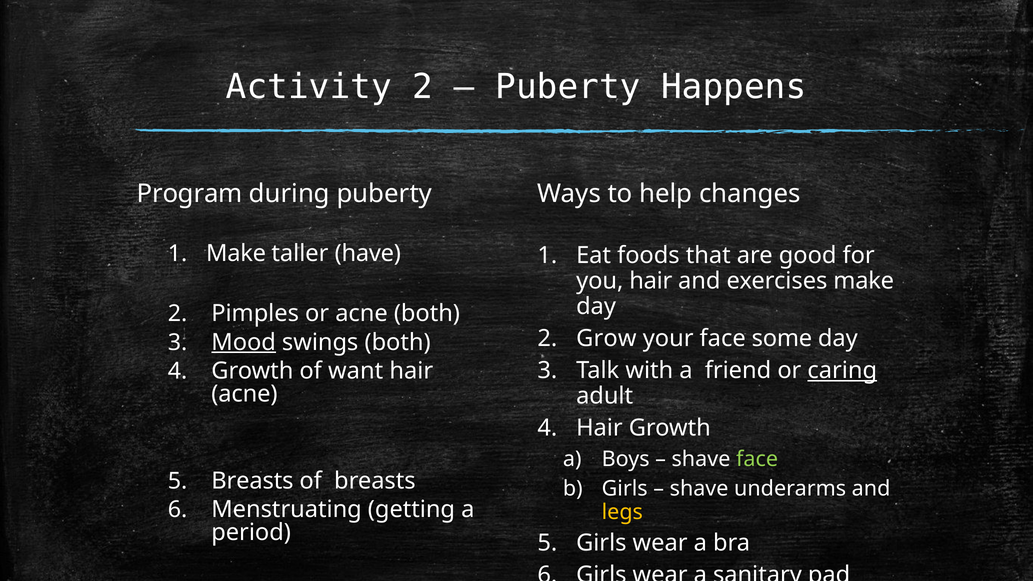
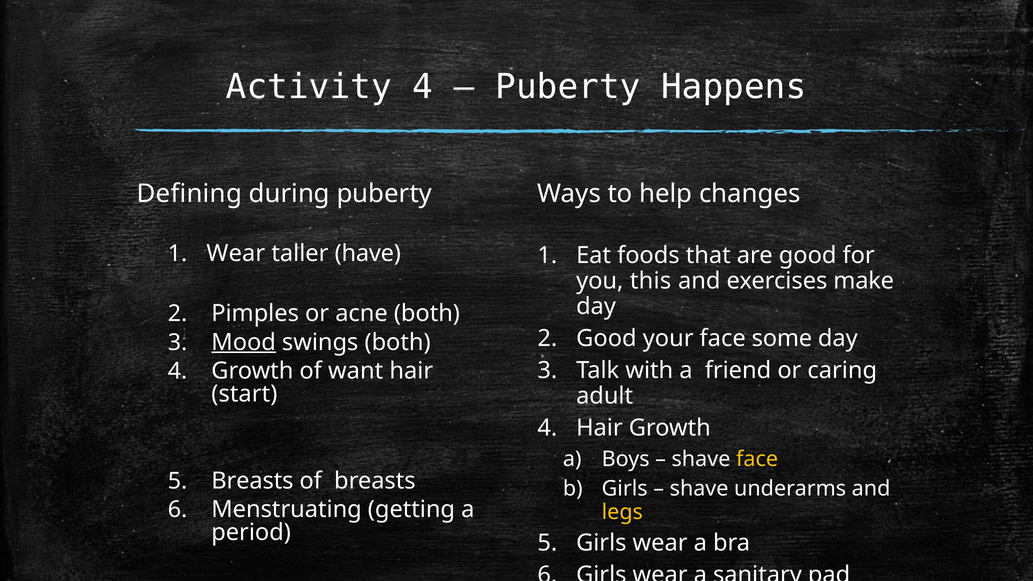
Activity 2: 2 -> 4
Program: Program -> Defining
1 Make: Make -> Wear
you hair: hair -> this
Grow at (606, 339): Grow -> Good
caring underline: present -> none
acne at (244, 394): acne -> start
face at (757, 459) colour: light green -> yellow
